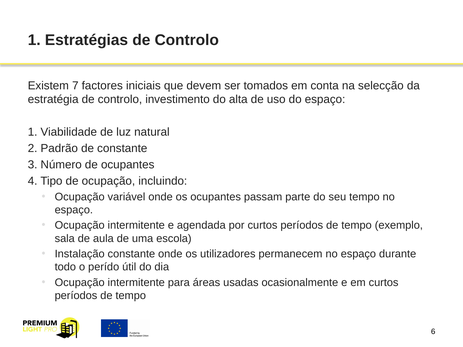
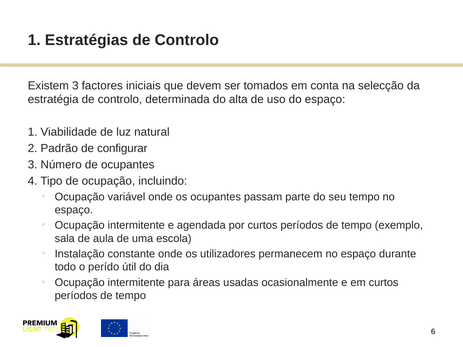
Existem 7: 7 -> 3
investimento: investimento -> determinada
de constante: constante -> configurar
